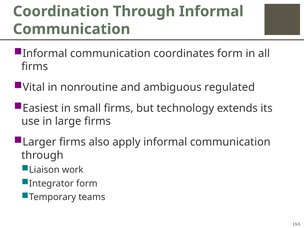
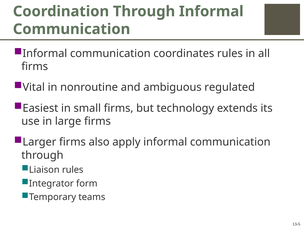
coordinates form: form -> rules
Liaison work: work -> rules
